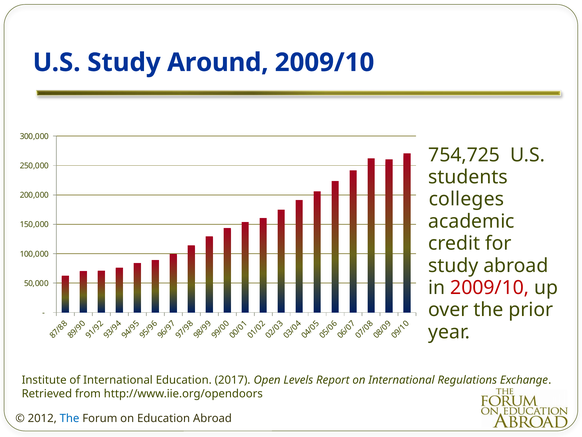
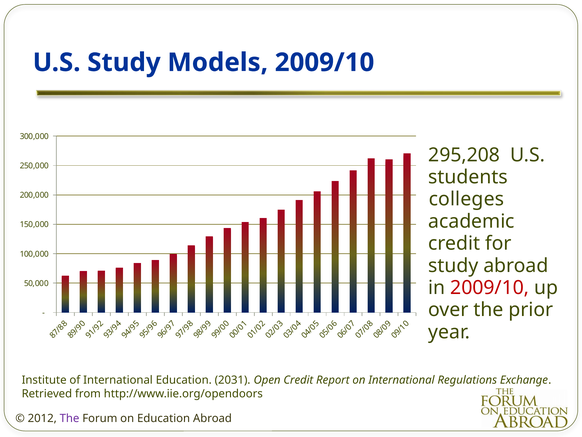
Around: Around -> Models
754,725: 754,725 -> 295,208
2017: 2017 -> 2031
Open Levels: Levels -> Credit
The at (70, 418) colour: blue -> purple
